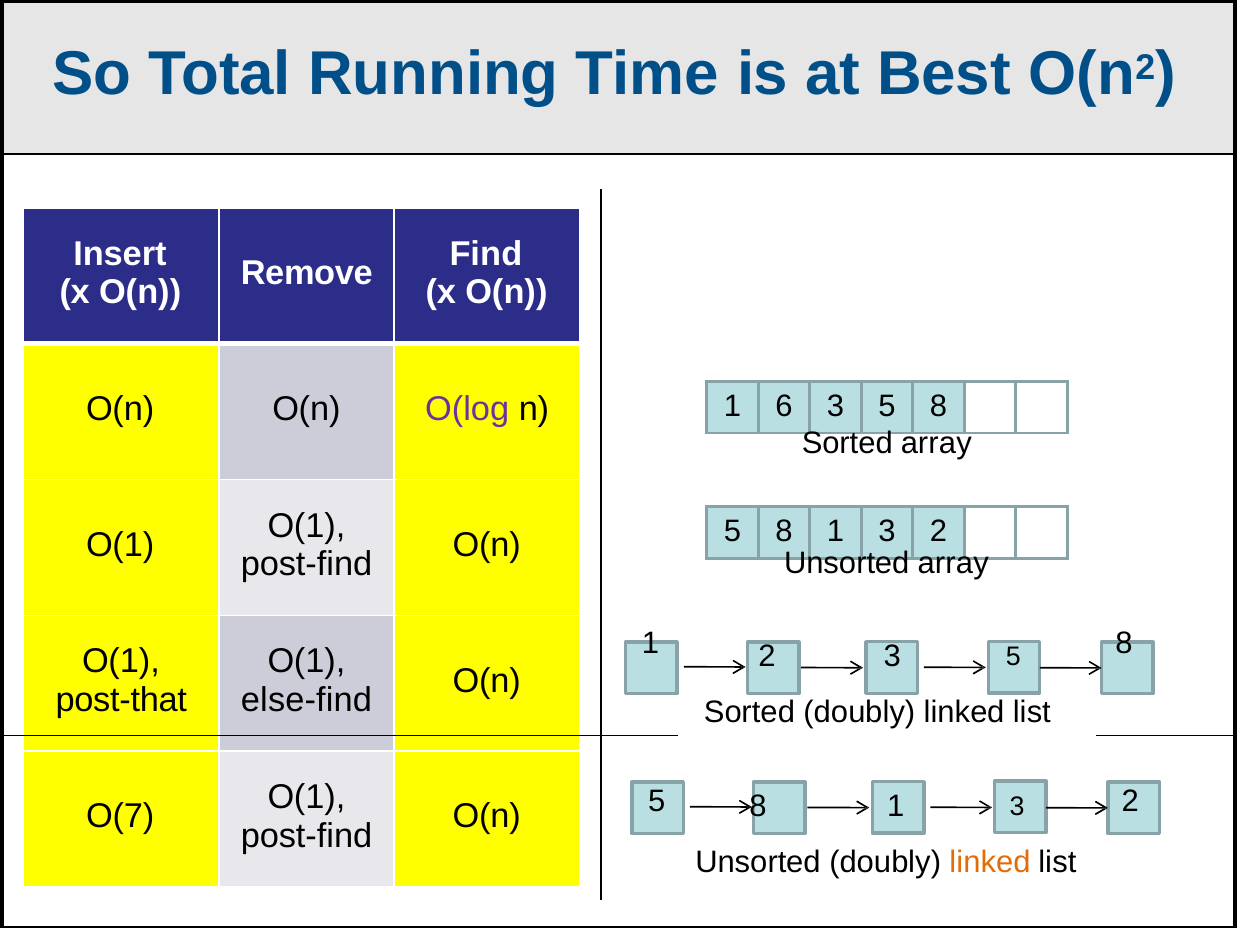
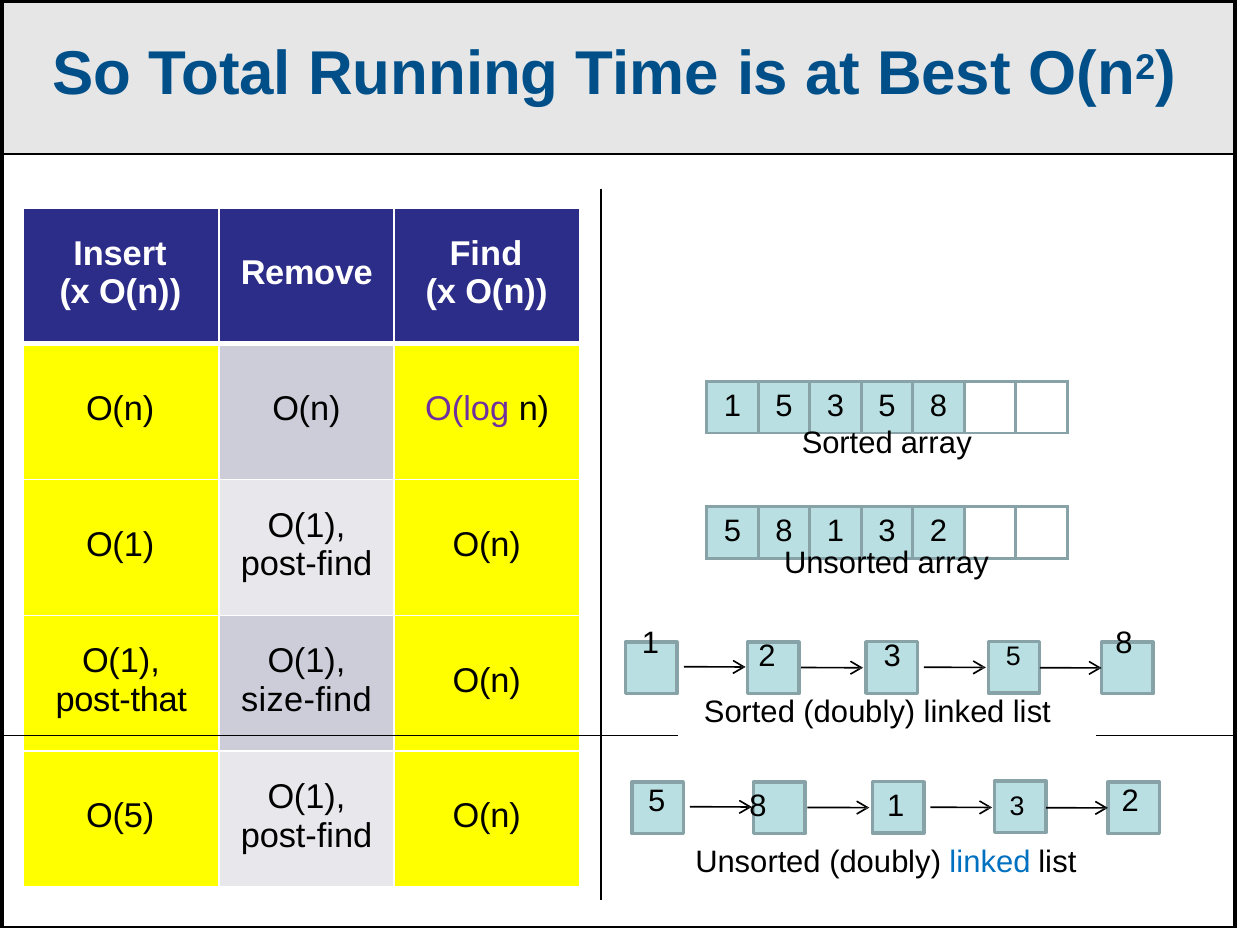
1 6: 6 -> 5
else-find: else-find -> size-find
O(7: O(7 -> O(5
linked at (990, 862) colour: orange -> blue
